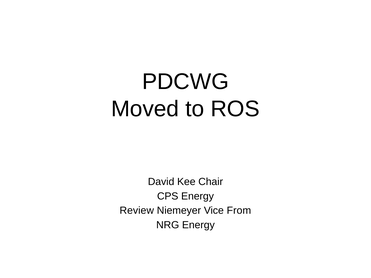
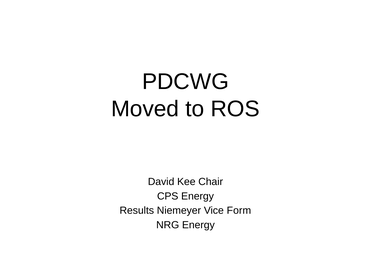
Review: Review -> Results
From: From -> Form
